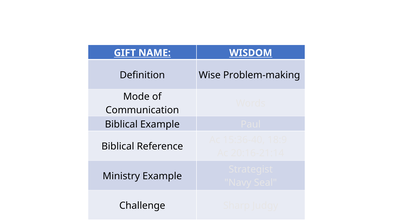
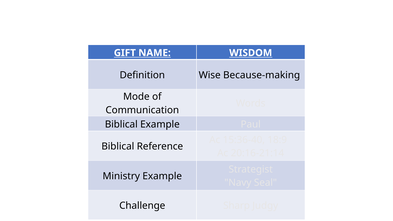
Problem-making: Problem-making -> Because-making
